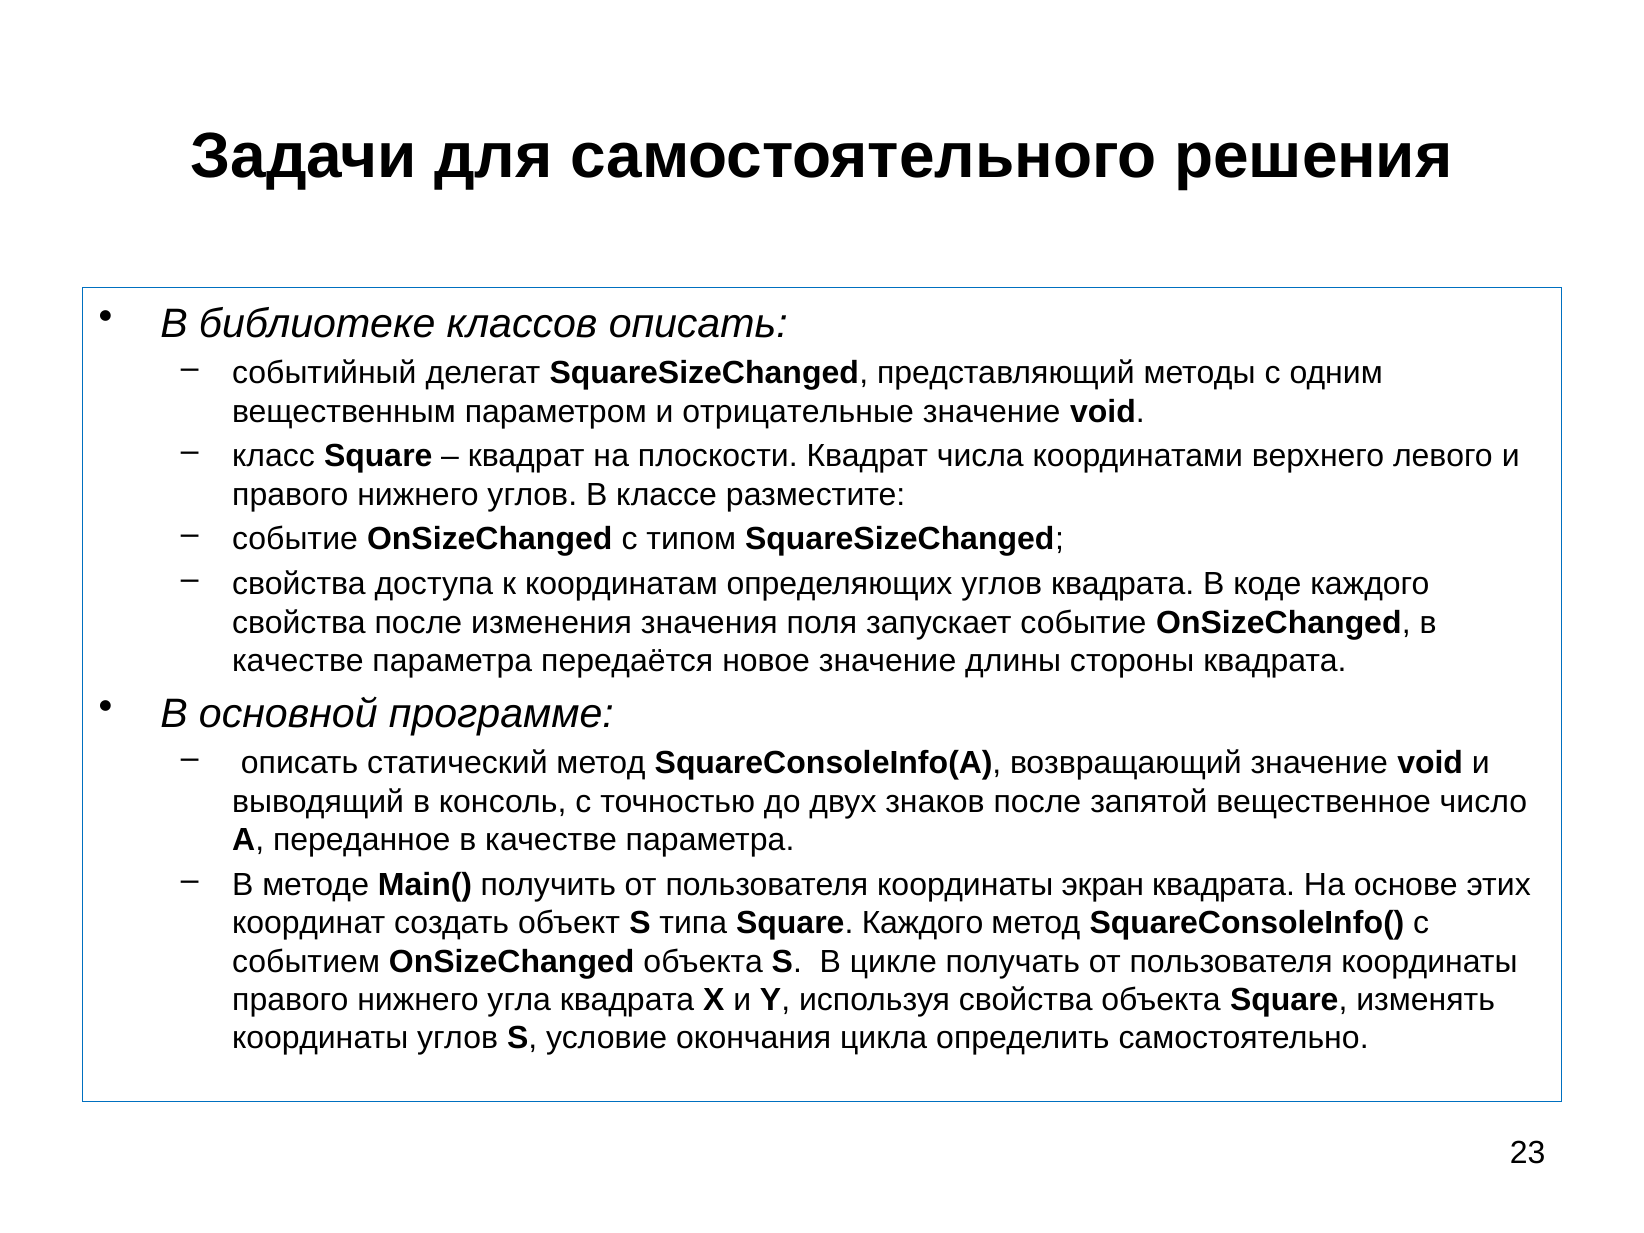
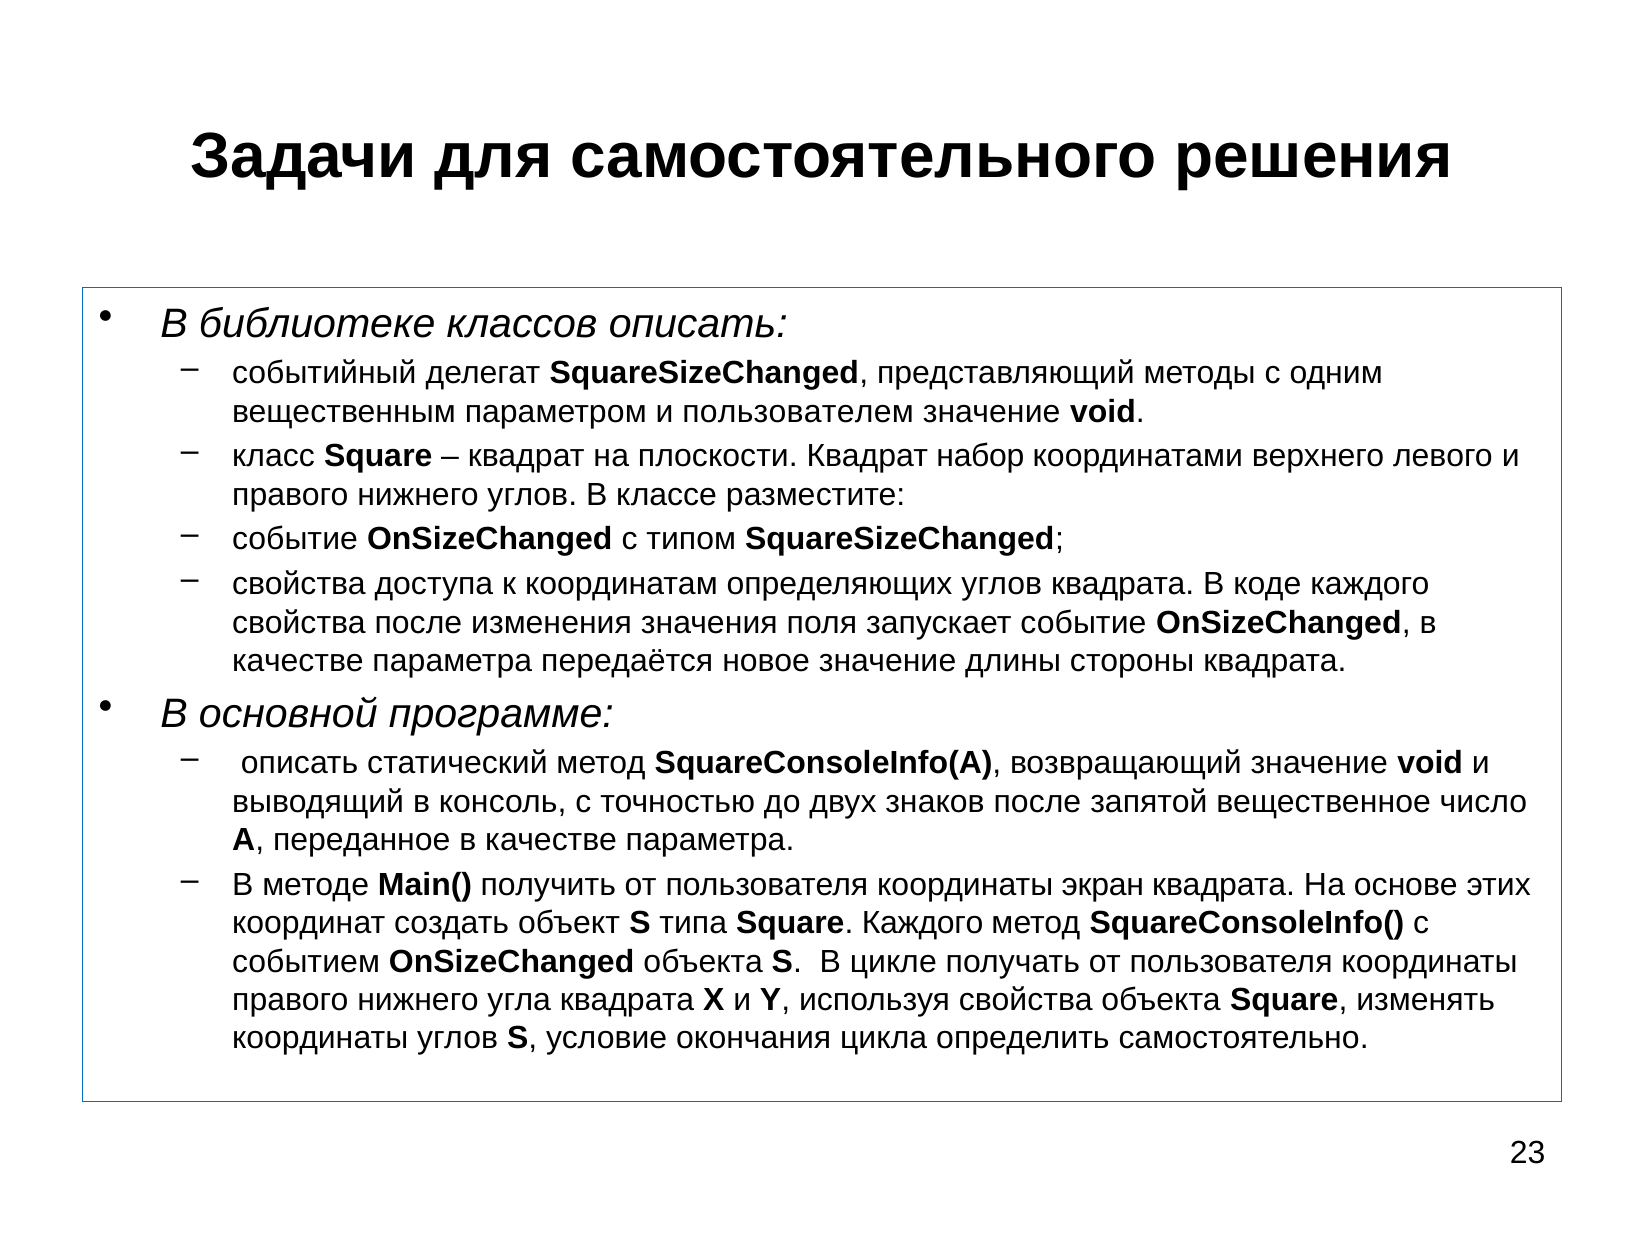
отрицательные: отрицательные -> пользователем
числа: числа -> набор
